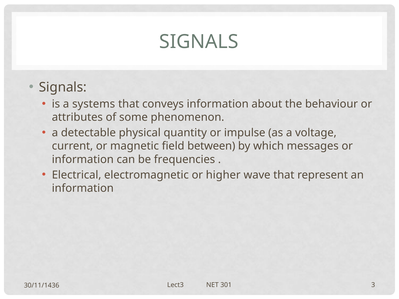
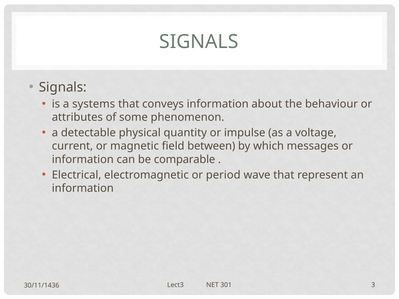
frequencies: frequencies -> comparable
higher: higher -> period
